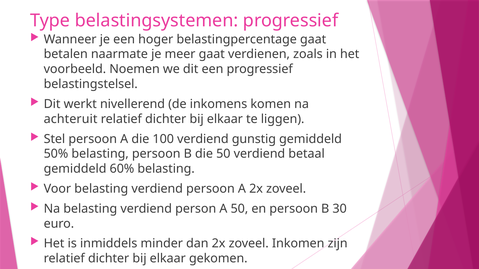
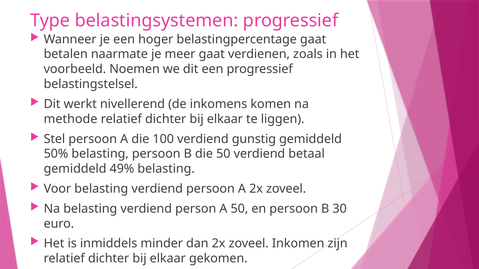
achteruit: achteruit -> methode
60%: 60% -> 49%
